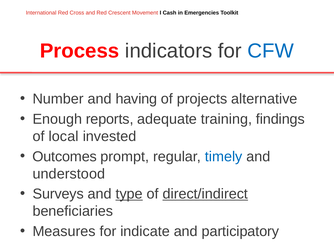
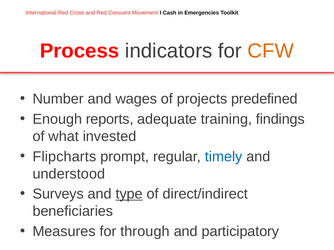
CFW colour: blue -> orange
having: having -> wages
alternative: alternative -> predefined
local: local -> what
Outcomes: Outcomes -> Flipcharts
direct/indirect underline: present -> none
indicate: indicate -> through
